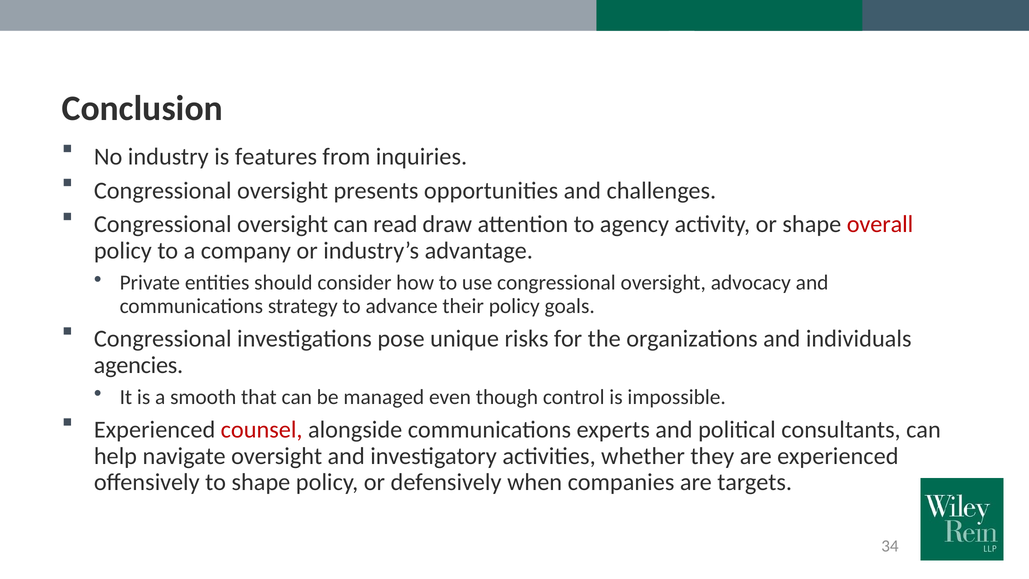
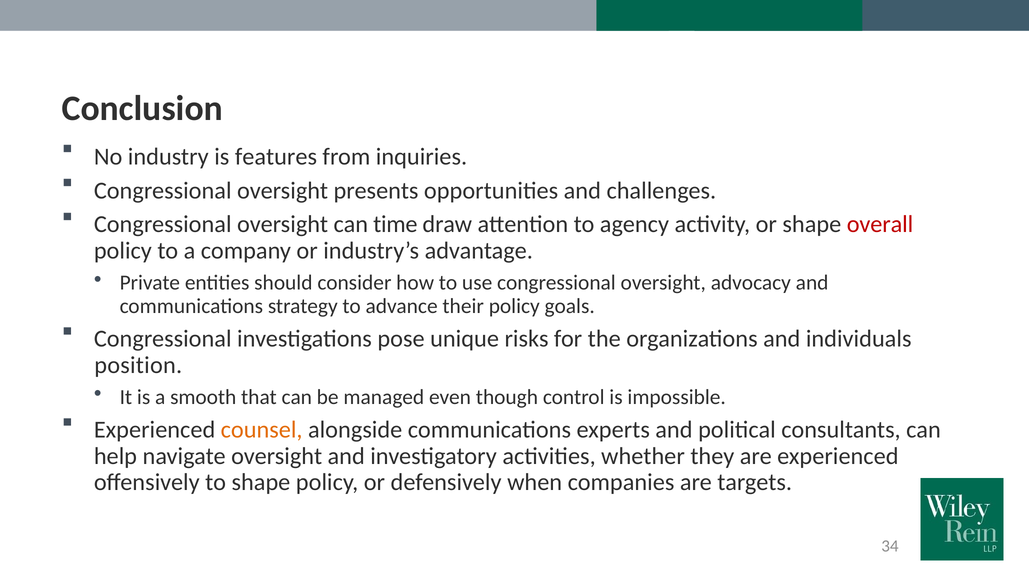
read: read -> time
agencies: agencies -> position
counsel colour: red -> orange
